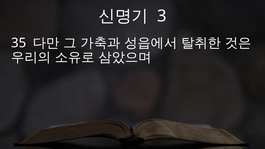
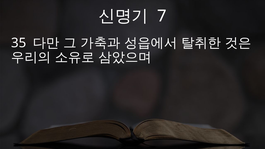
3: 3 -> 7
